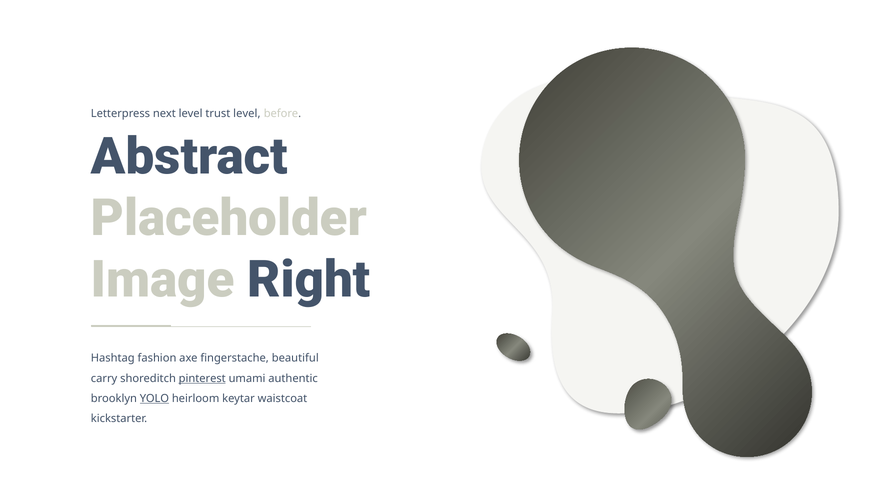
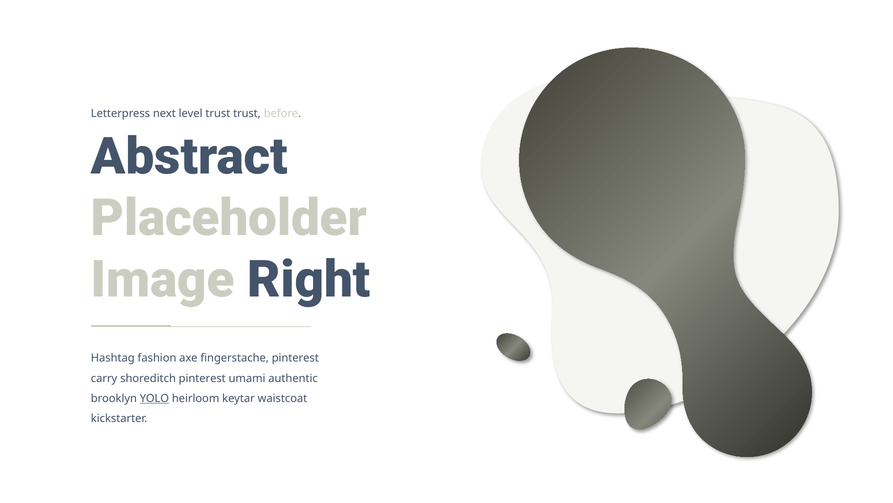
trust level: level -> trust
fingerstache beautiful: beautiful -> pinterest
pinterest at (202, 378) underline: present -> none
